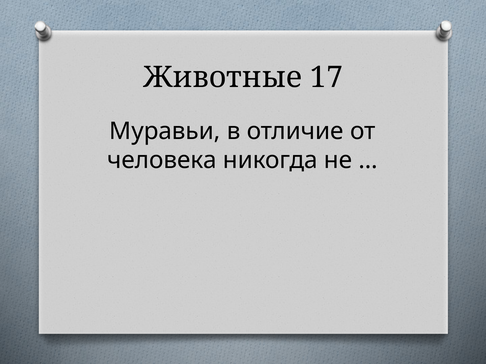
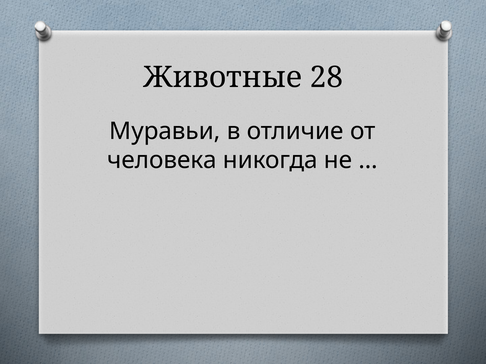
17: 17 -> 28
